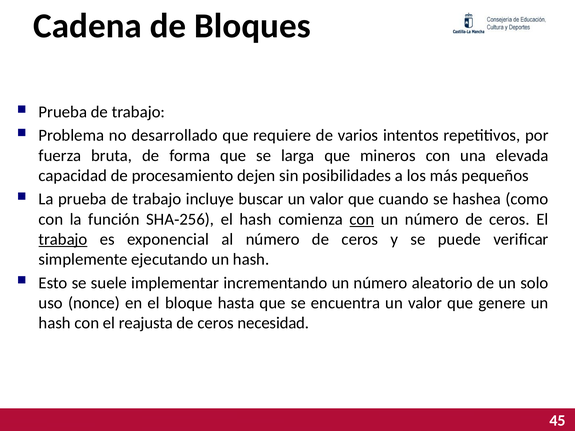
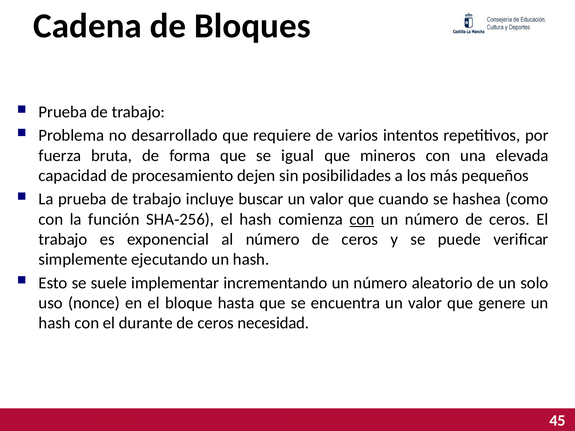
larga: larga -> igual
trabajo at (63, 239) underline: present -> none
reajusta: reajusta -> durante
